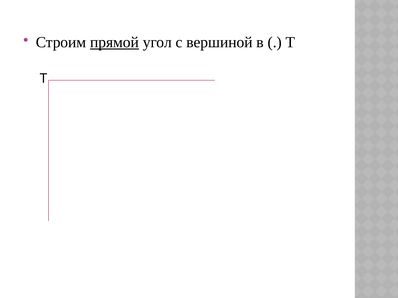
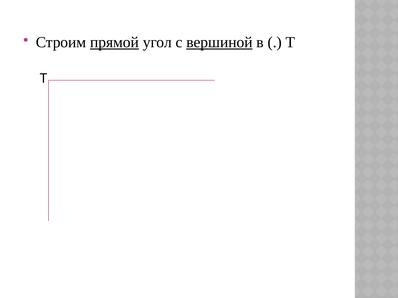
вершиной underline: none -> present
